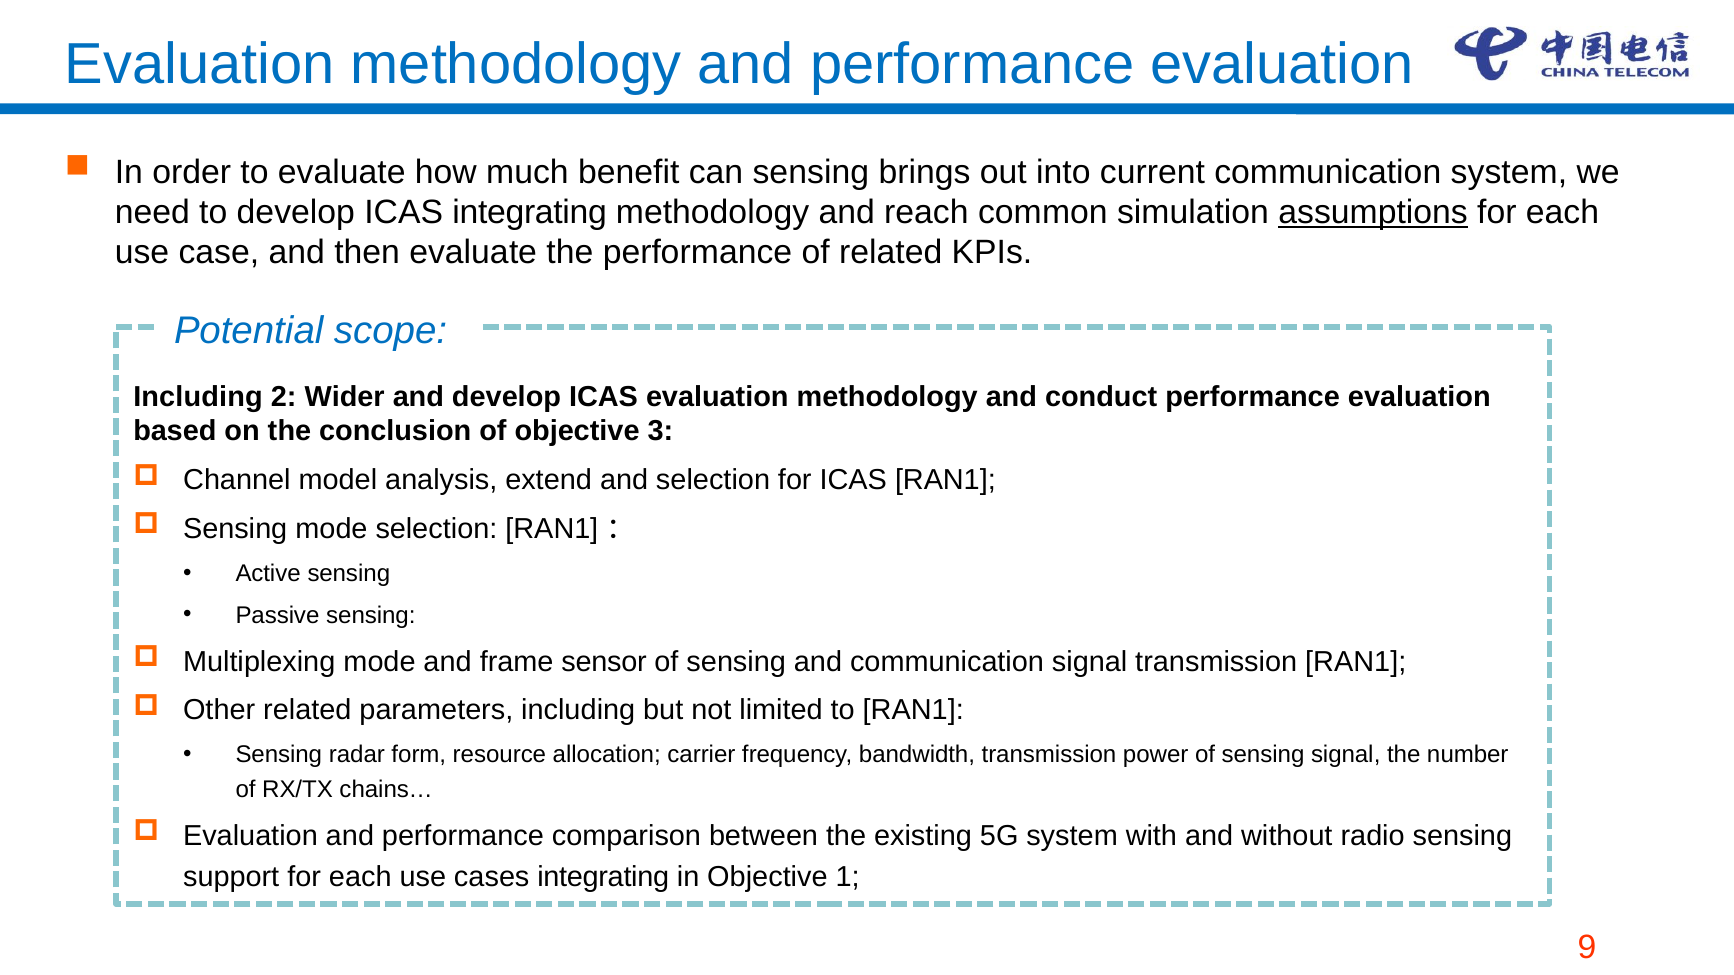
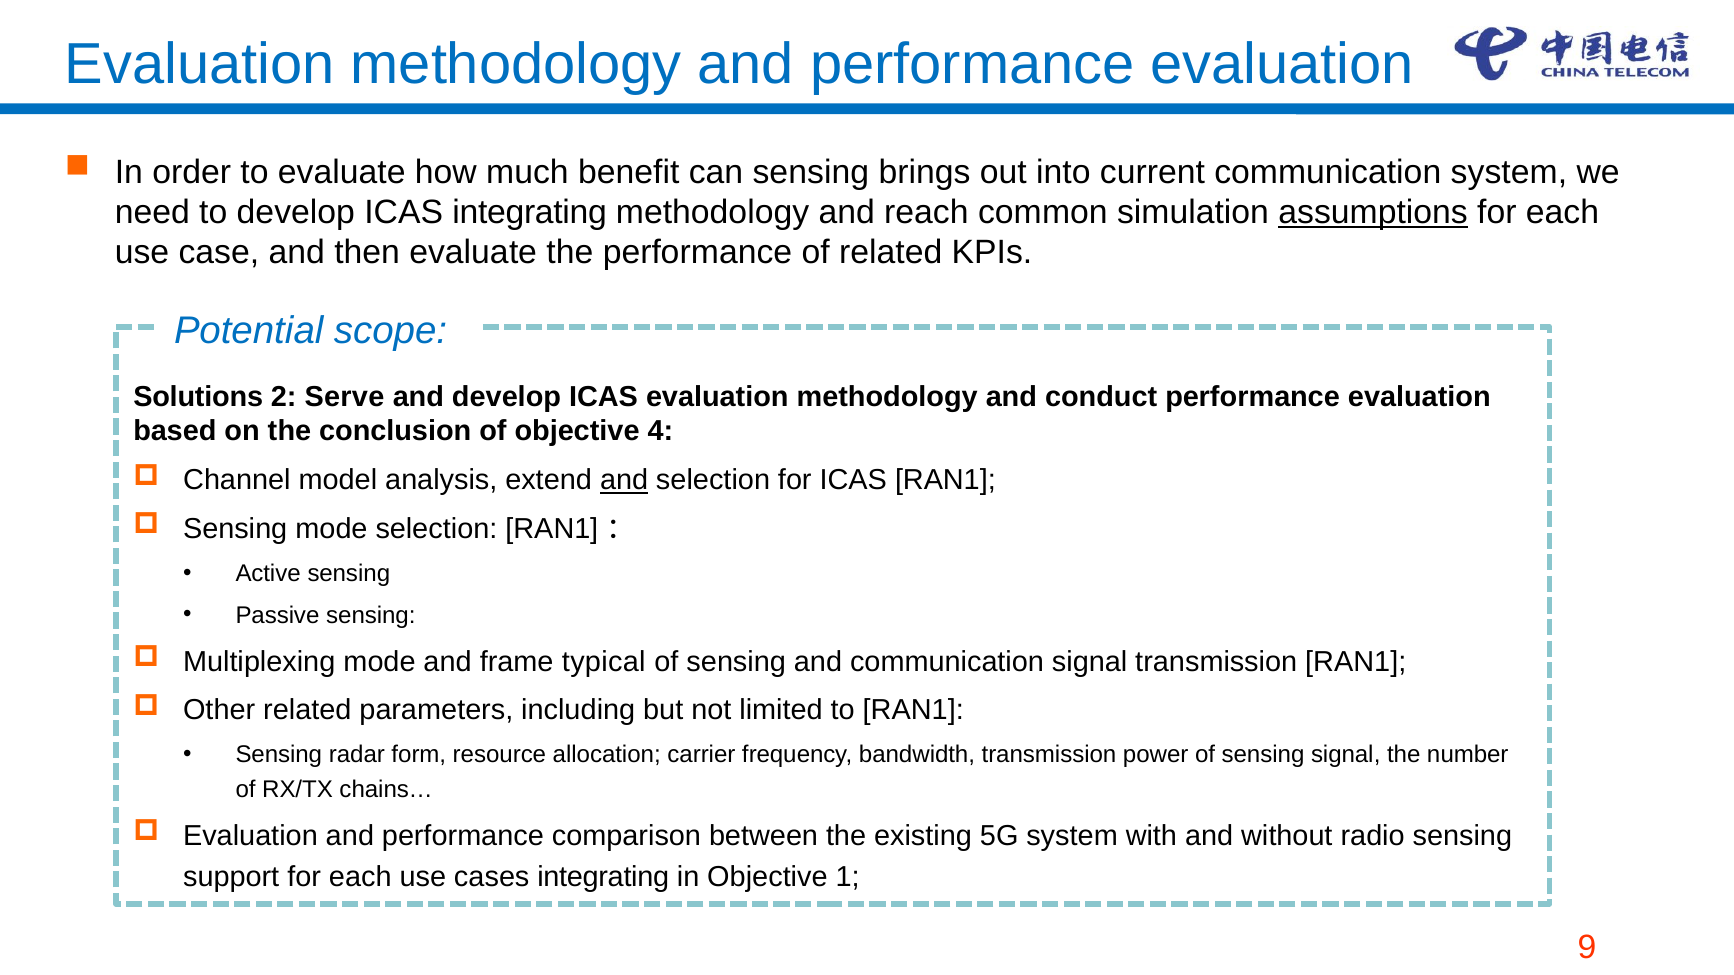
Including at (198, 397): Including -> Solutions
Wider: Wider -> Serve
3: 3 -> 4
and at (624, 480) underline: none -> present
sensor: sensor -> typical
